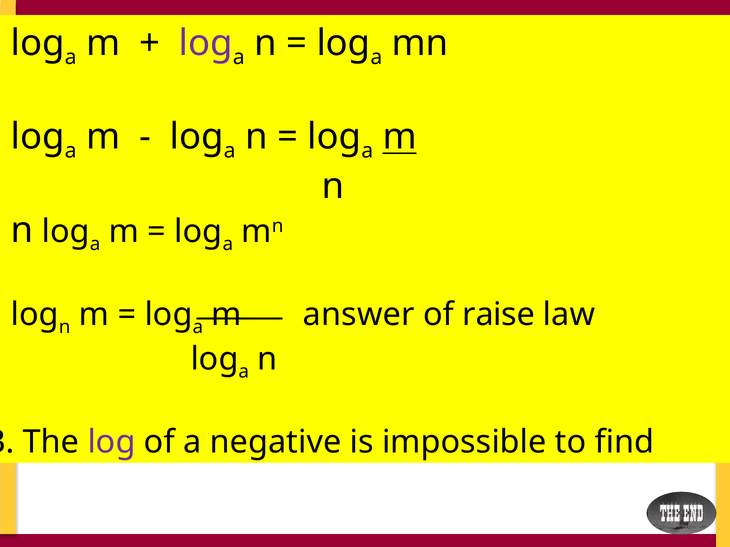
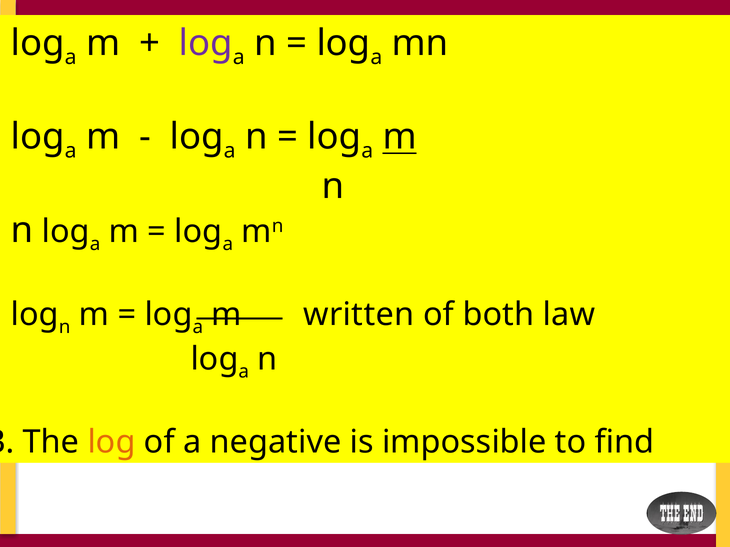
answer: answer -> written
raise: raise -> both
log at (112, 443) colour: purple -> orange
